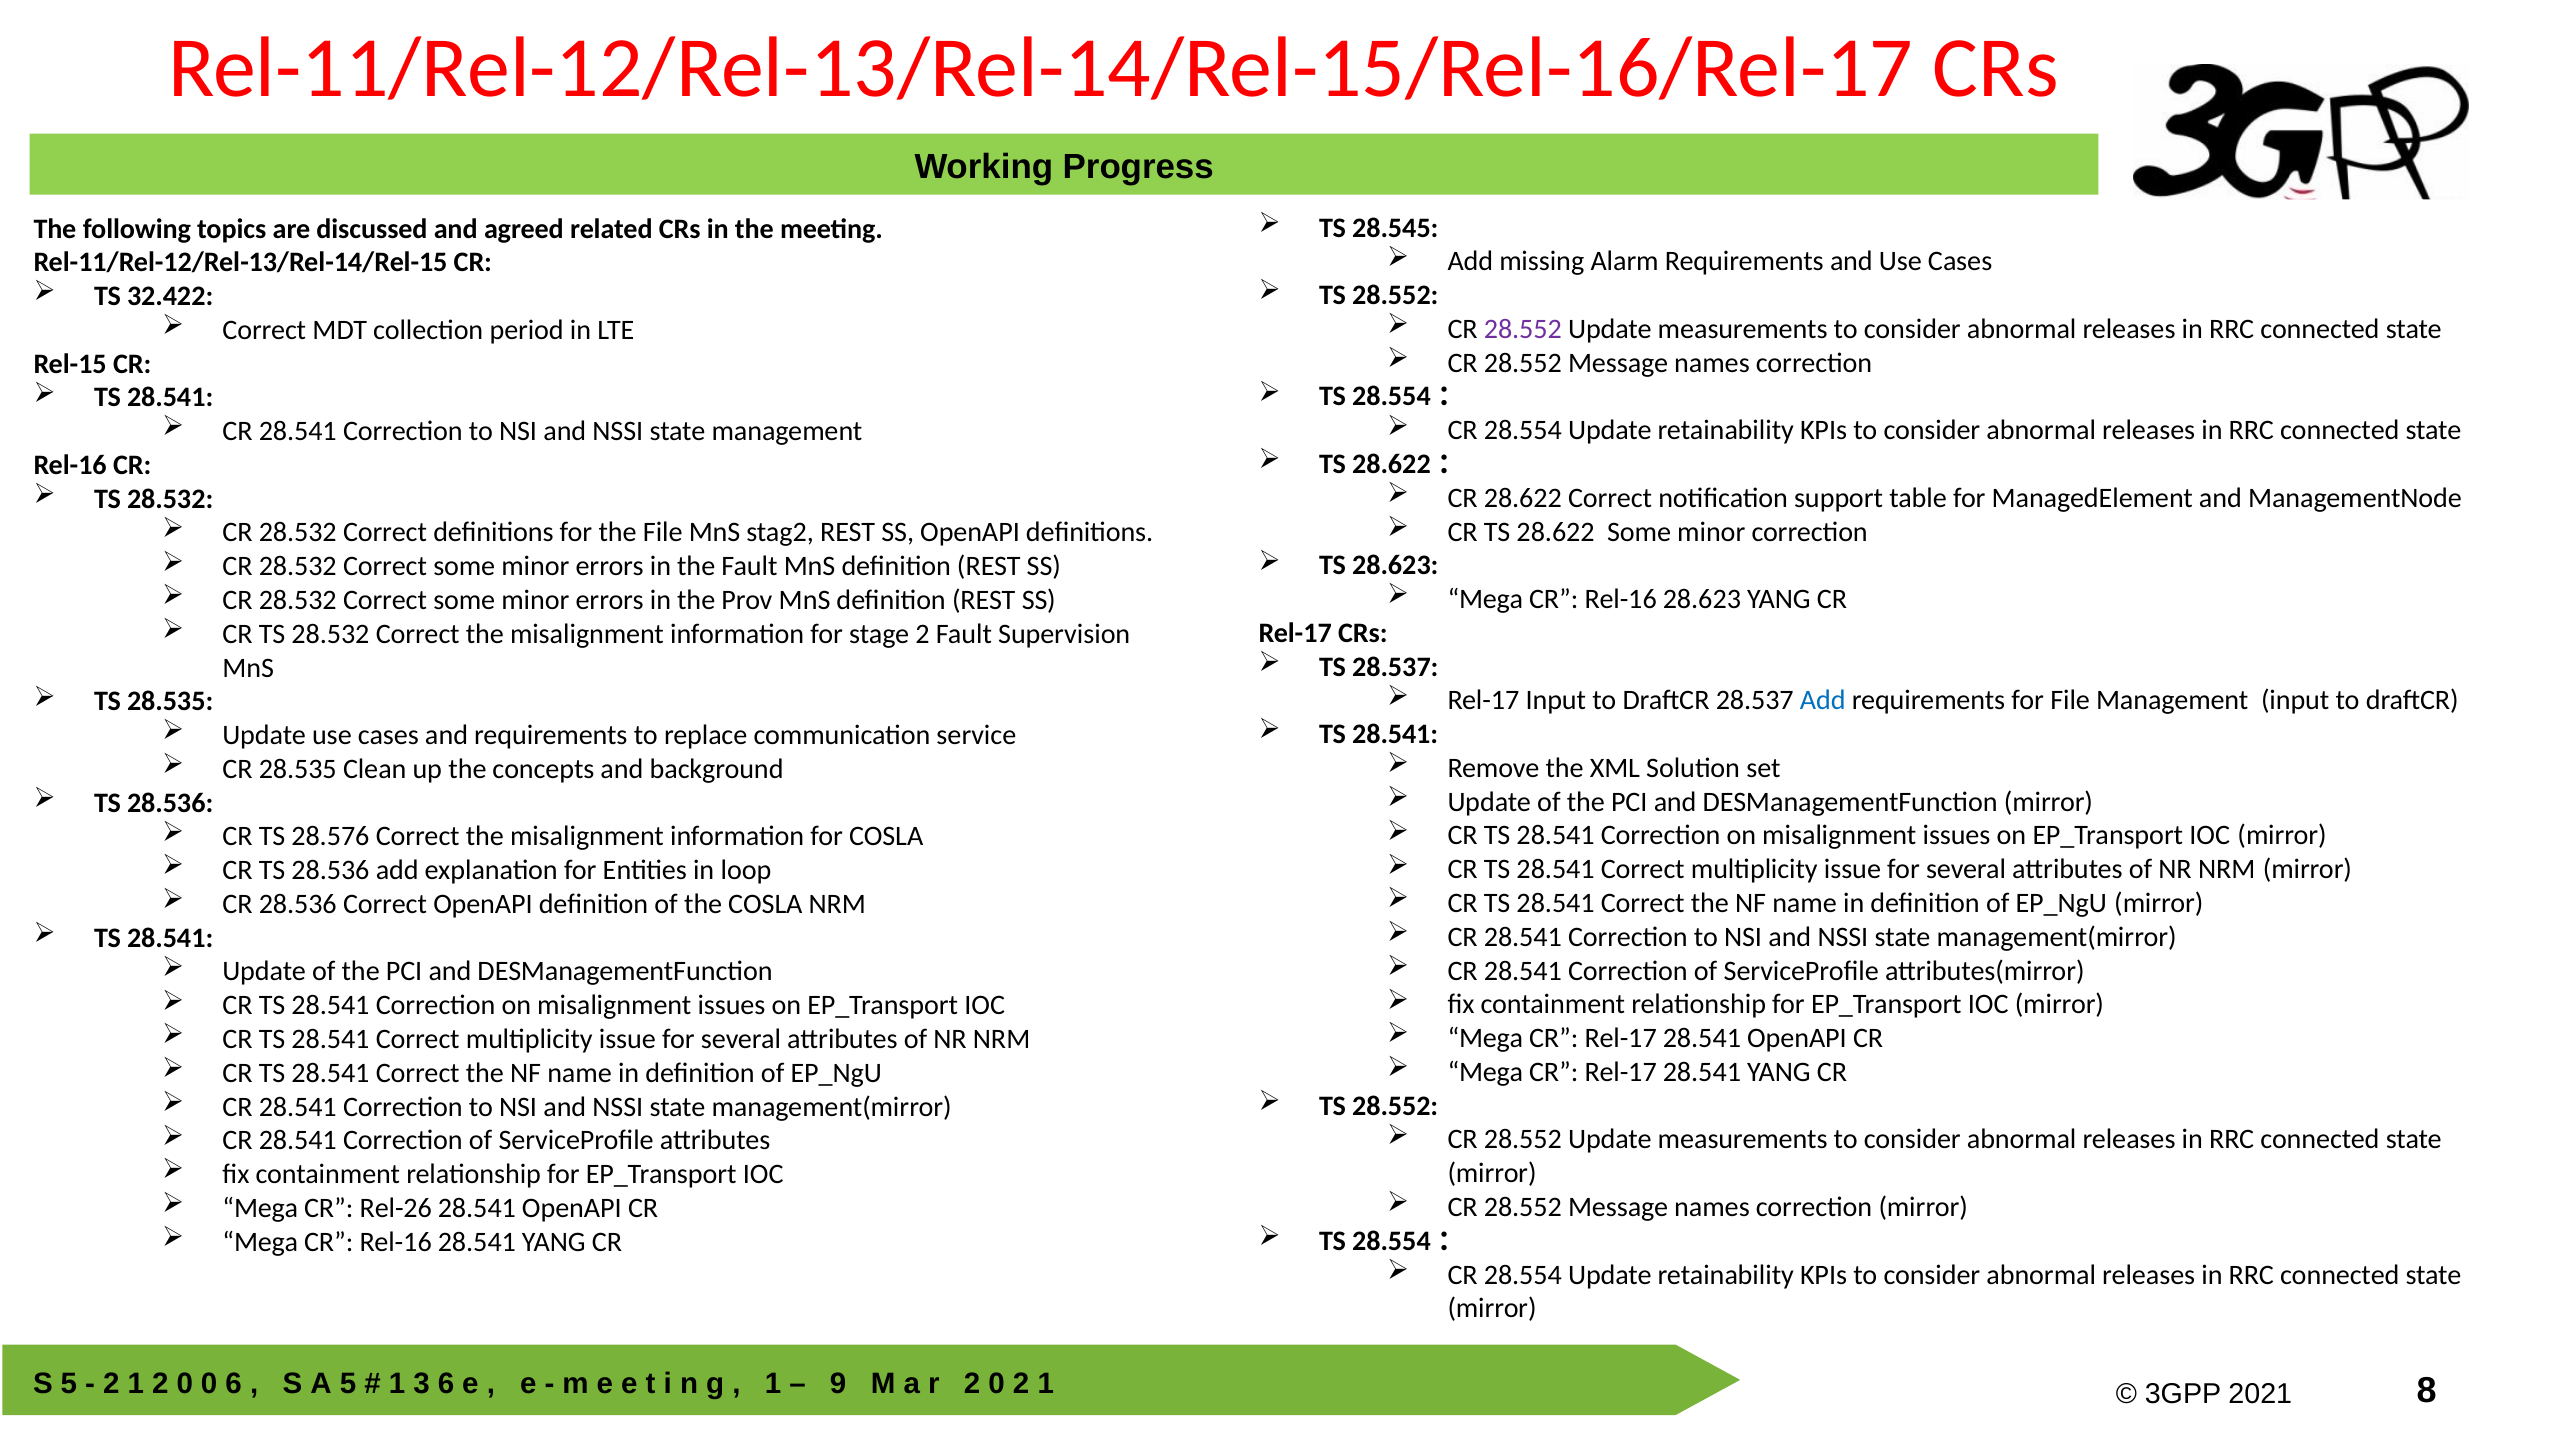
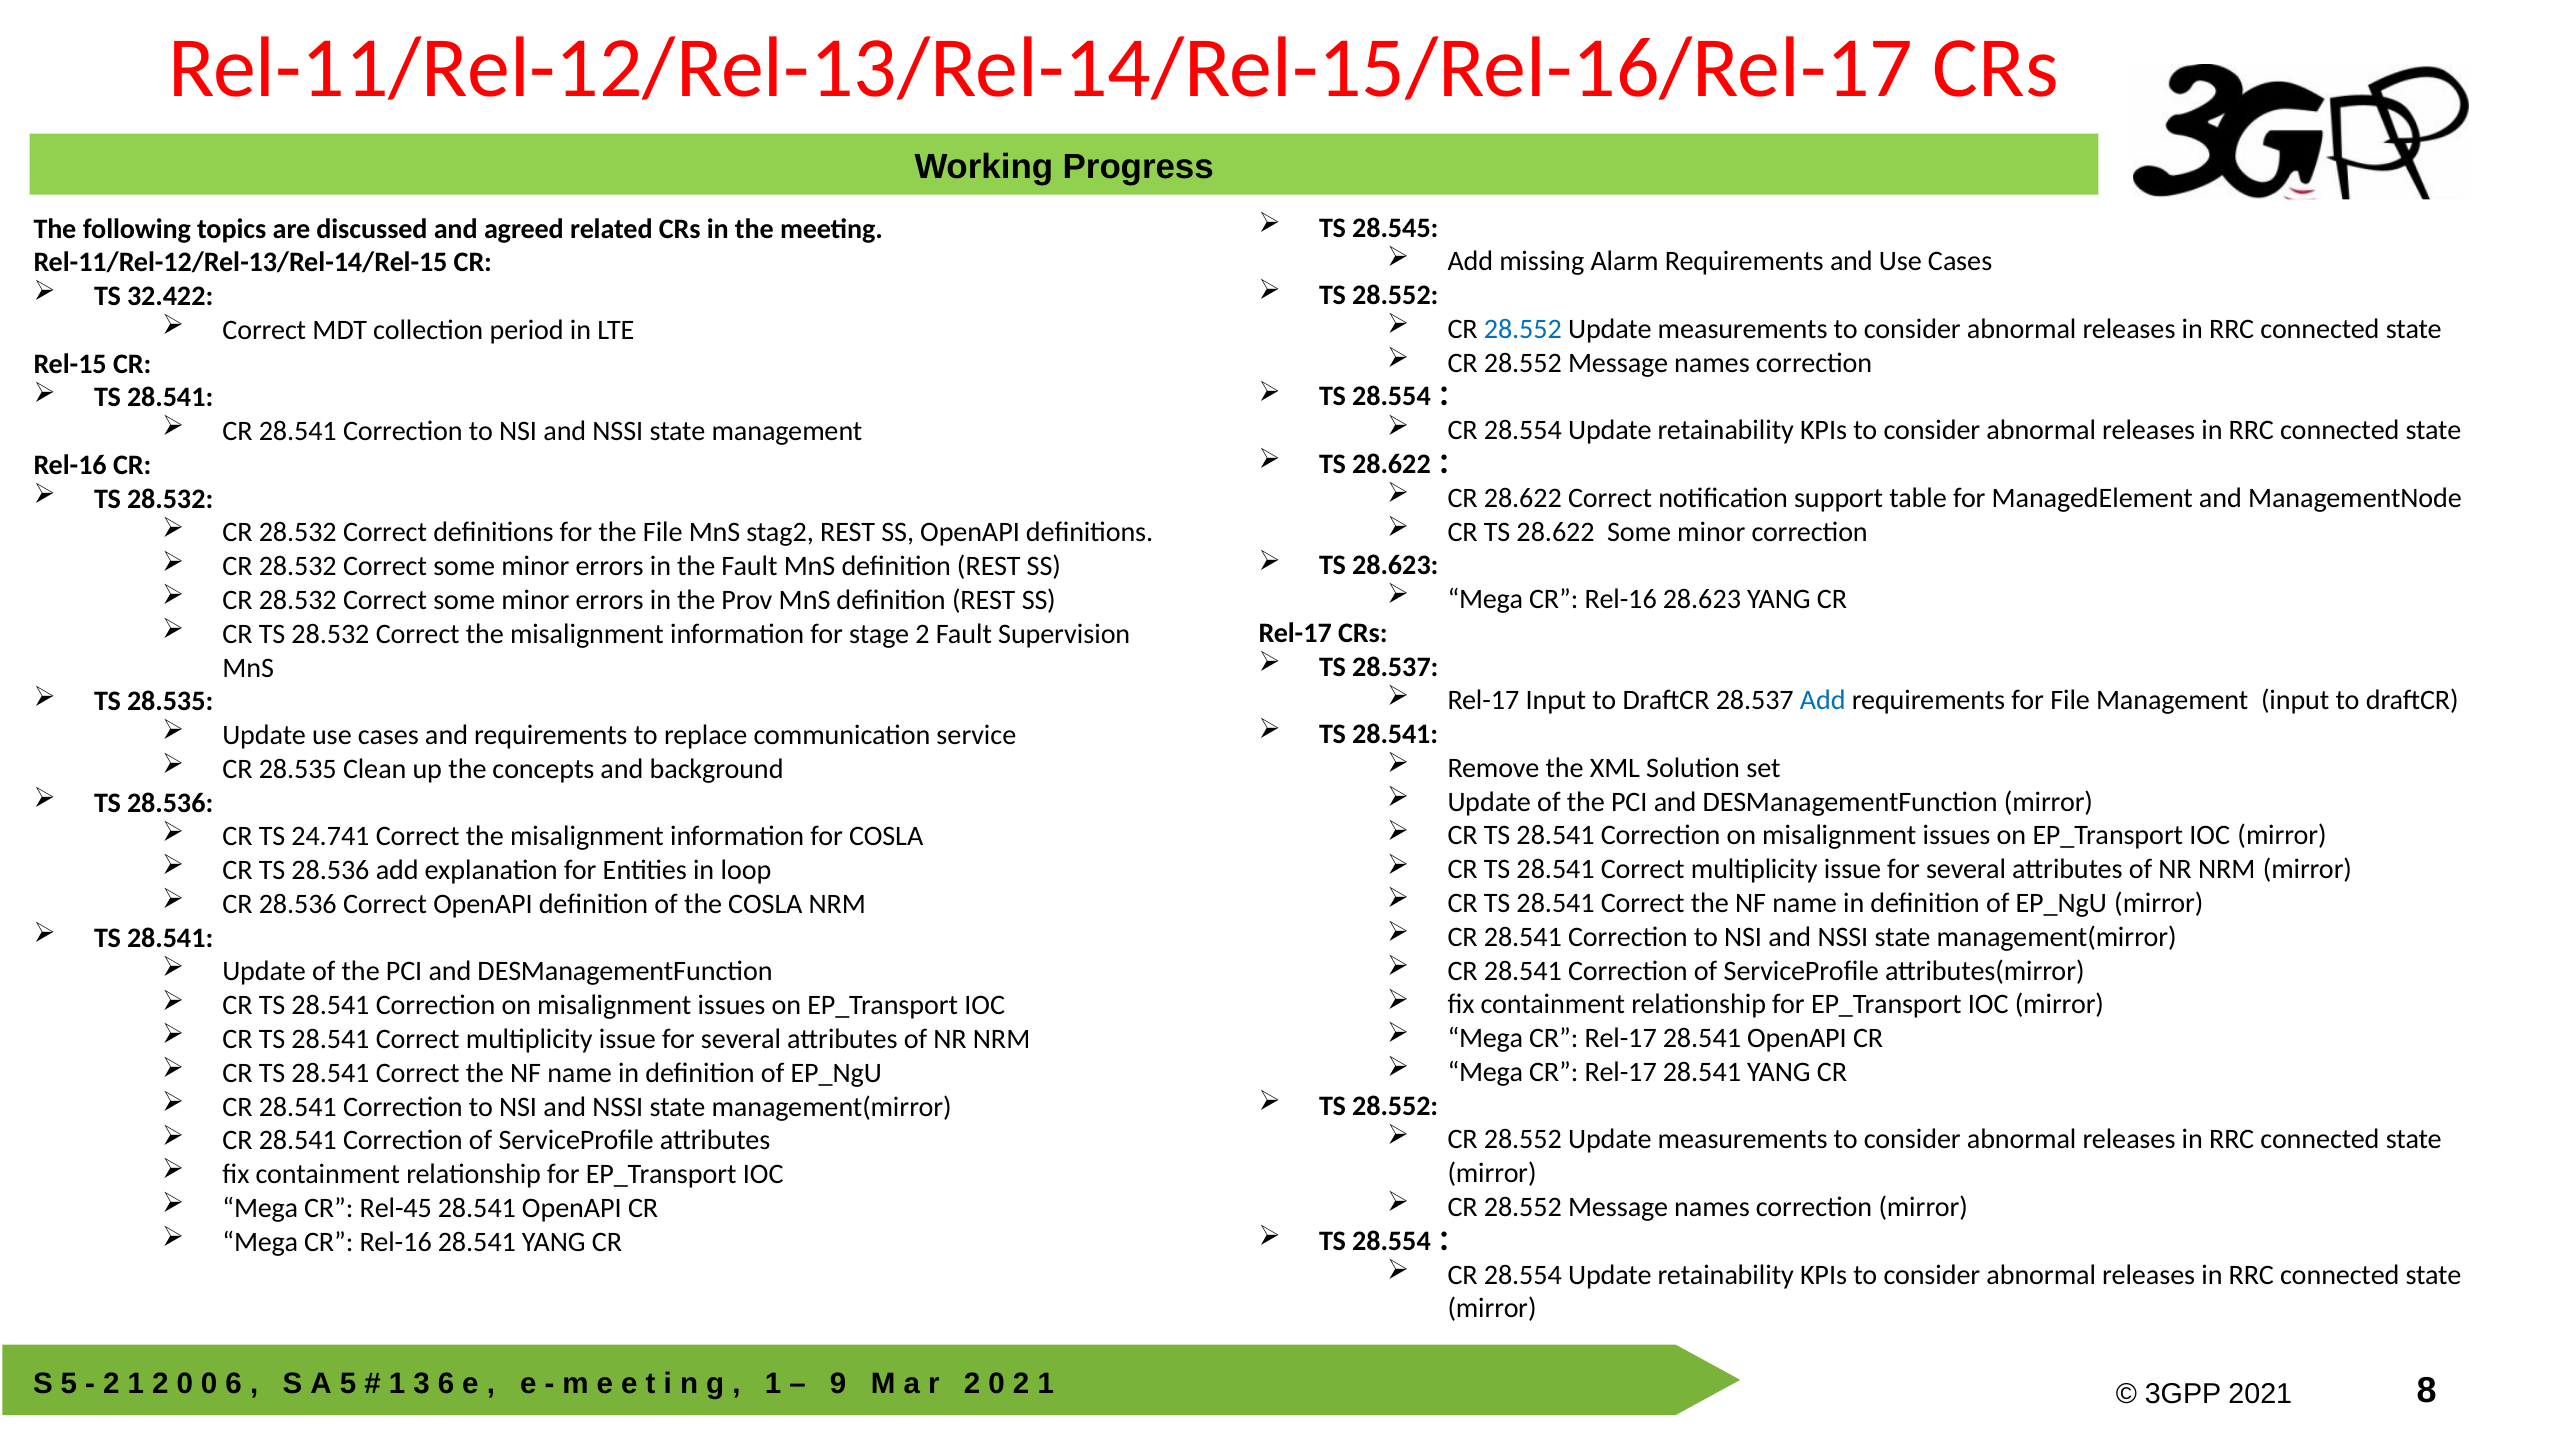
28.552 at (1523, 329) colour: purple -> blue
28.576: 28.576 -> 24.741
Rel-26: Rel-26 -> Rel-45
